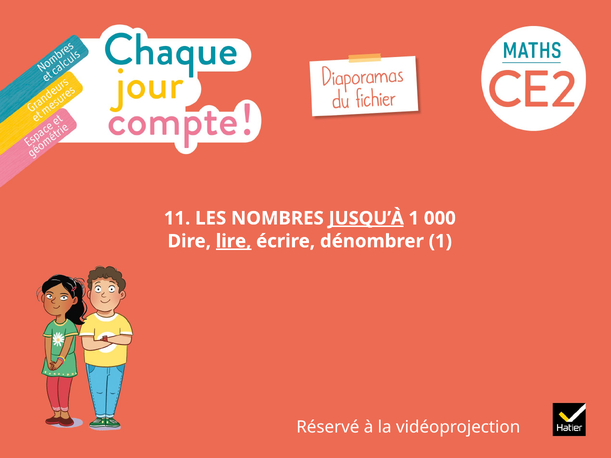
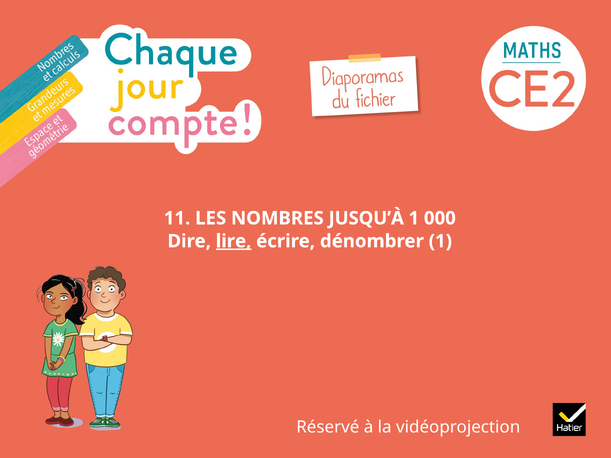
JUSQU’À underline: present -> none
